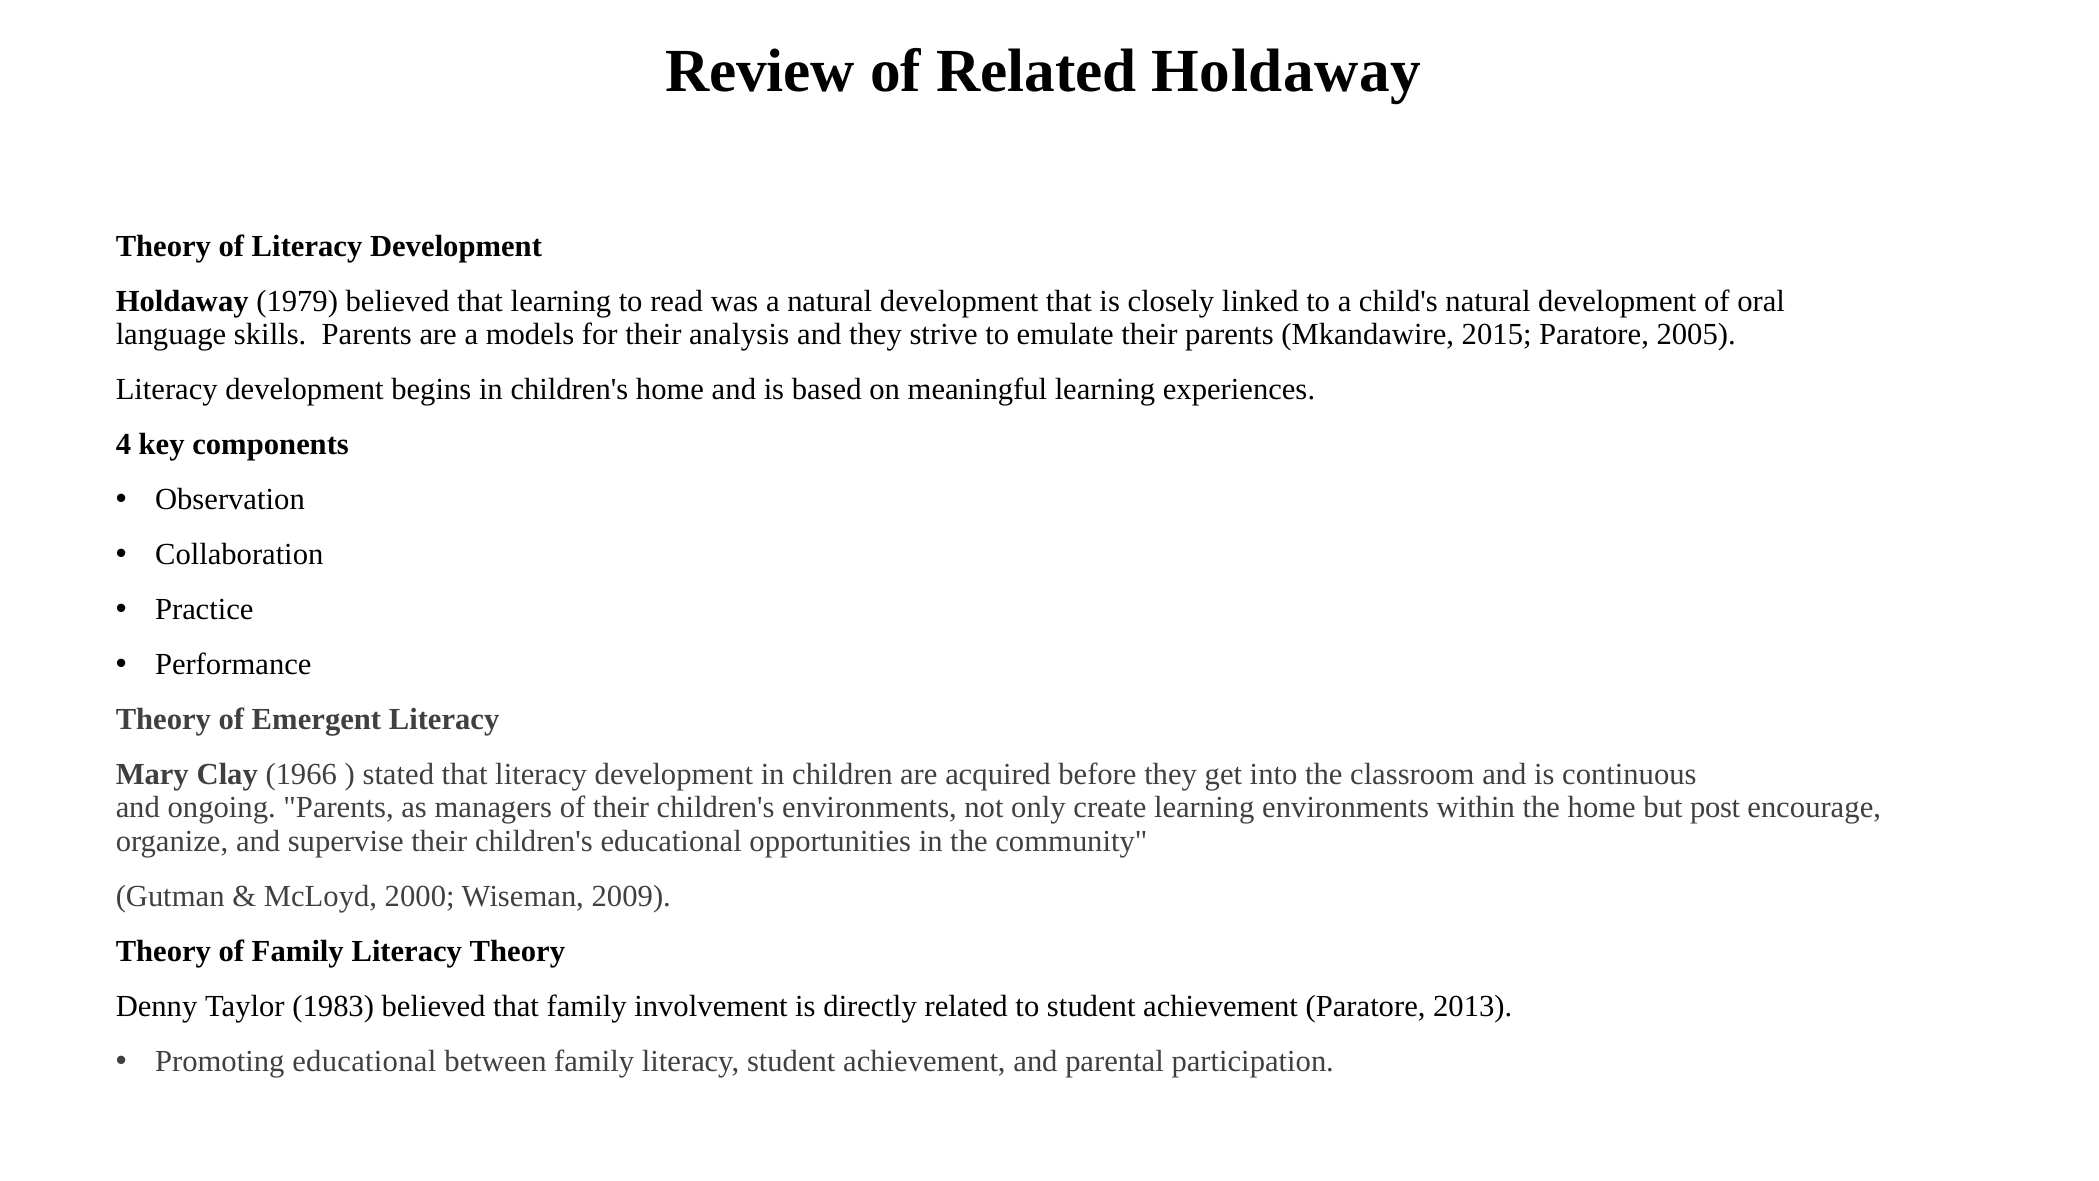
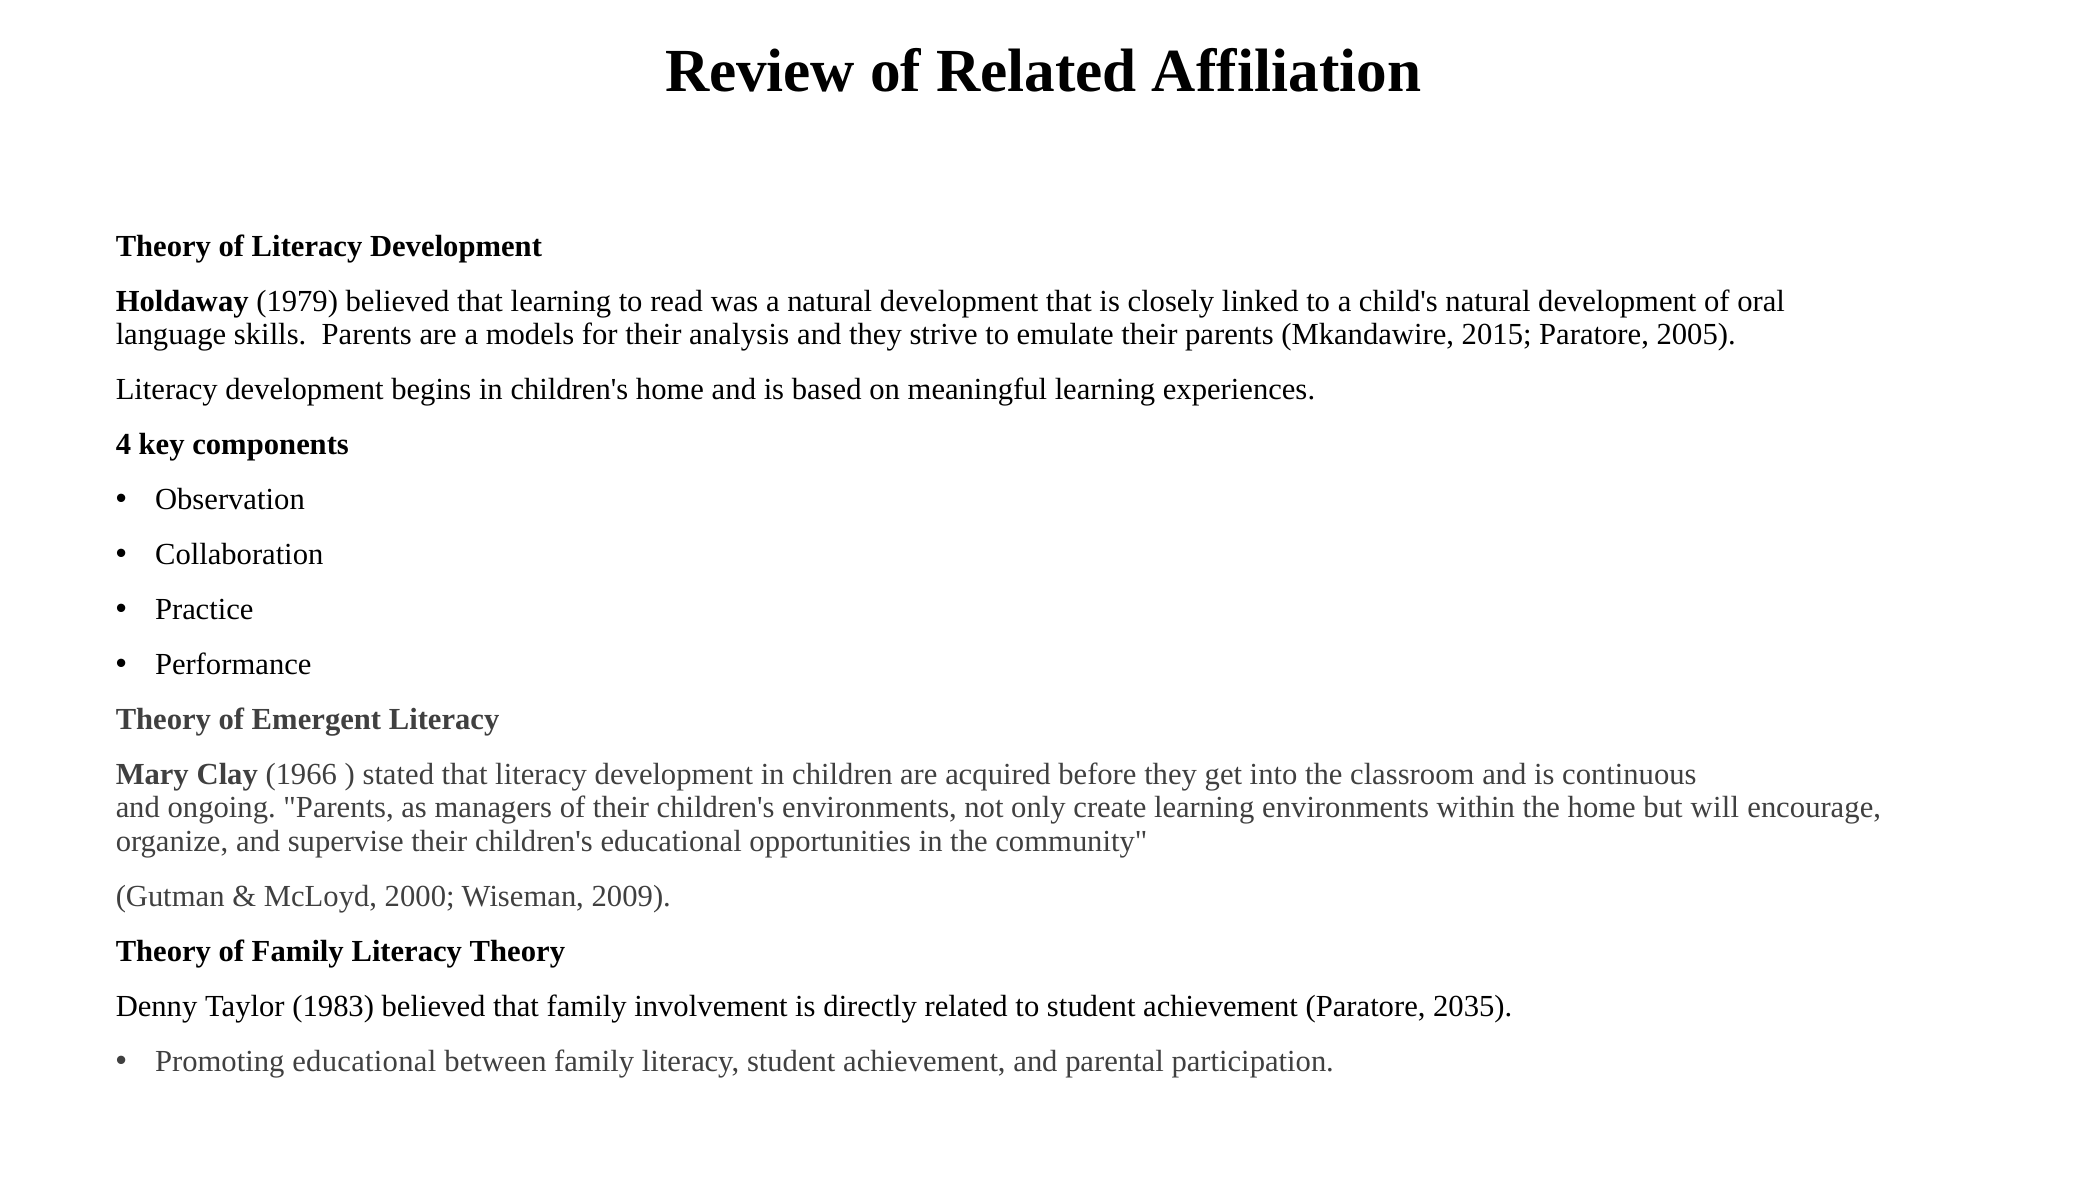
Related Holdaway: Holdaway -> Affiliation
post: post -> will
2013: 2013 -> 2035
